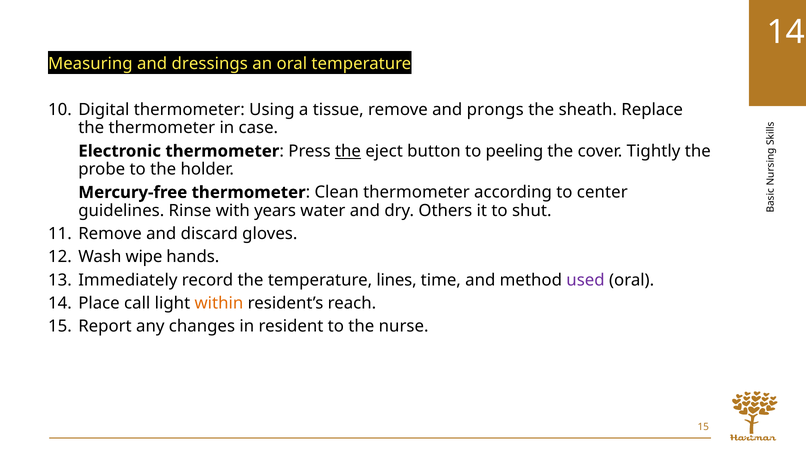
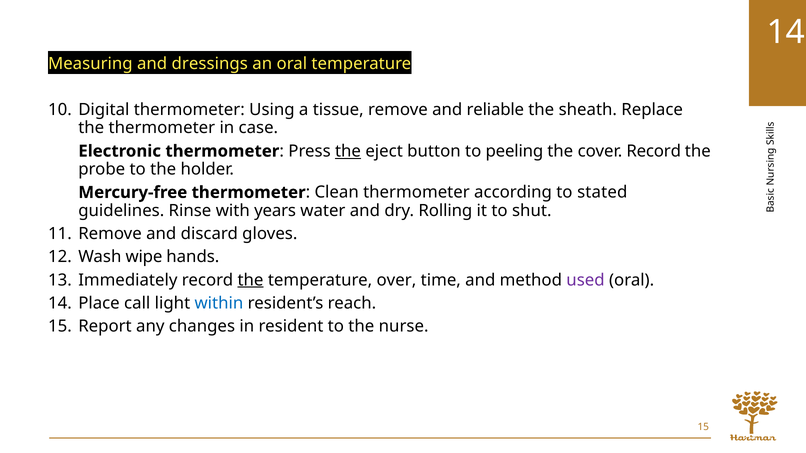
prongs: prongs -> reliable
cover Tightly: Tightly -> Record
center: center -> stated
Others: Others -> Rolling
the at (251, 280) underline: none -> present
lines: lines -> over
within colour: orange -> blue
